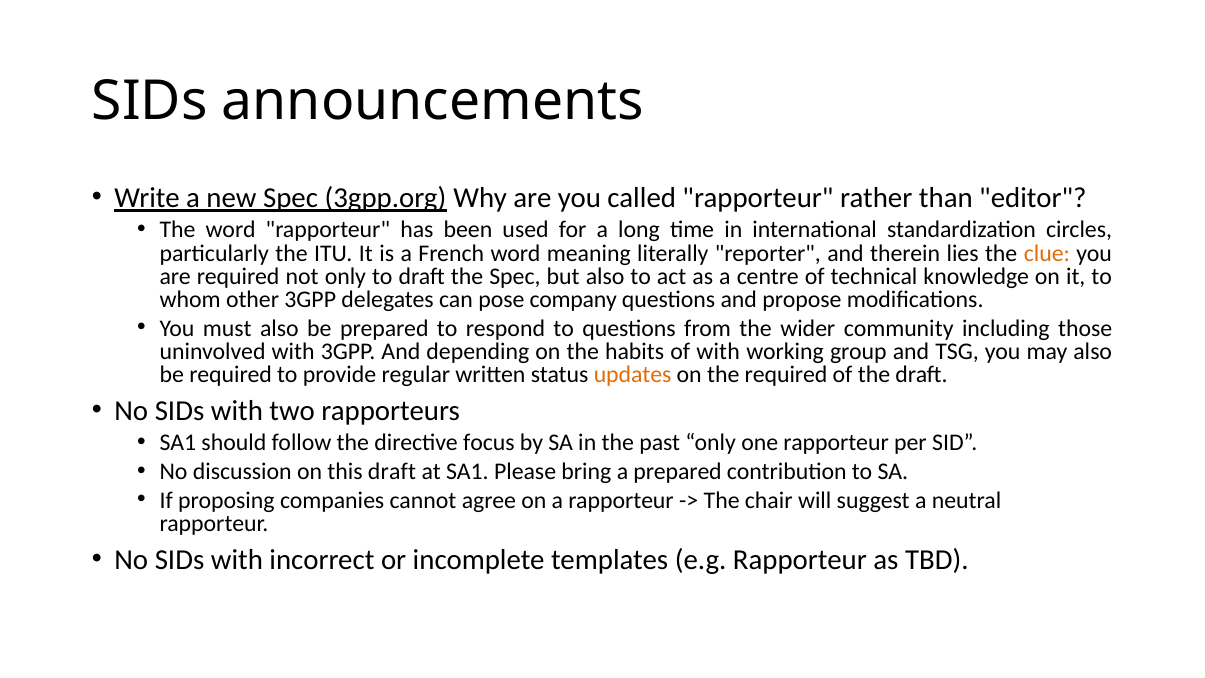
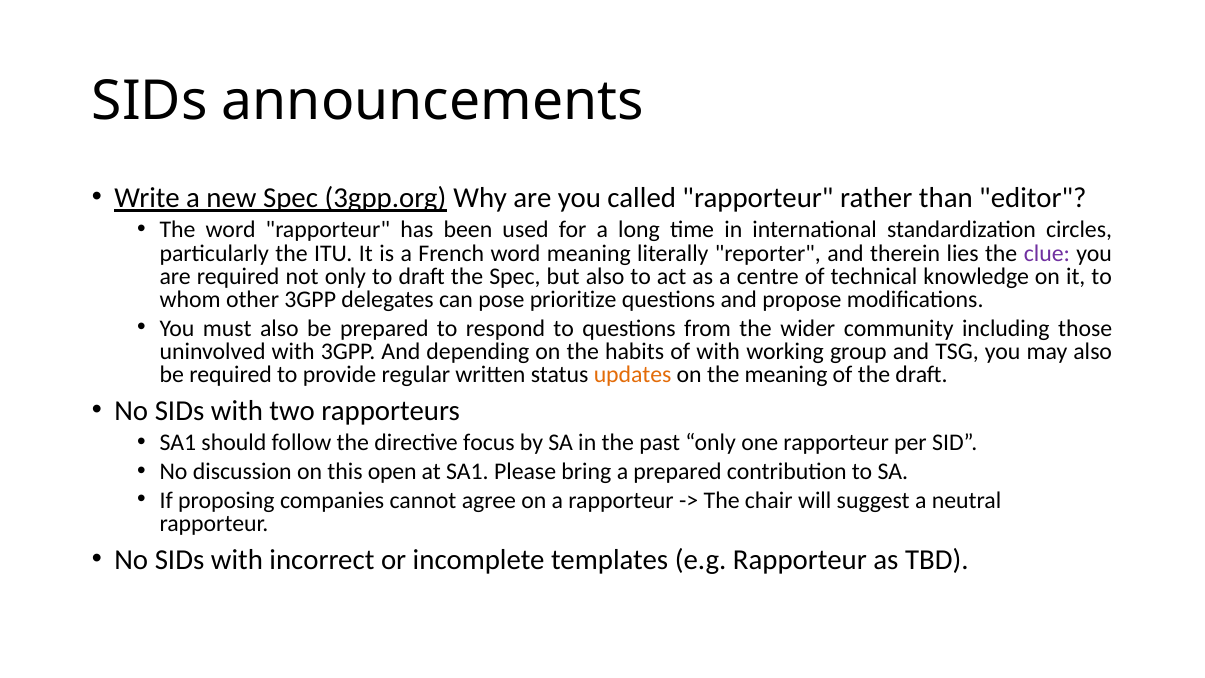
clue colour: orange -> purple
company: company -> prioritize
the required: required -> meaning
this draft: draft -> open
